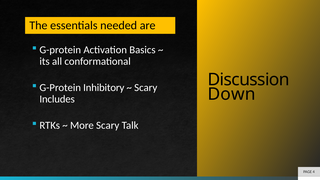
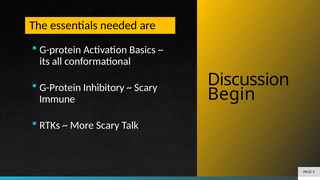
Down: Down -> Begin
Includes: Includes -> Immune
